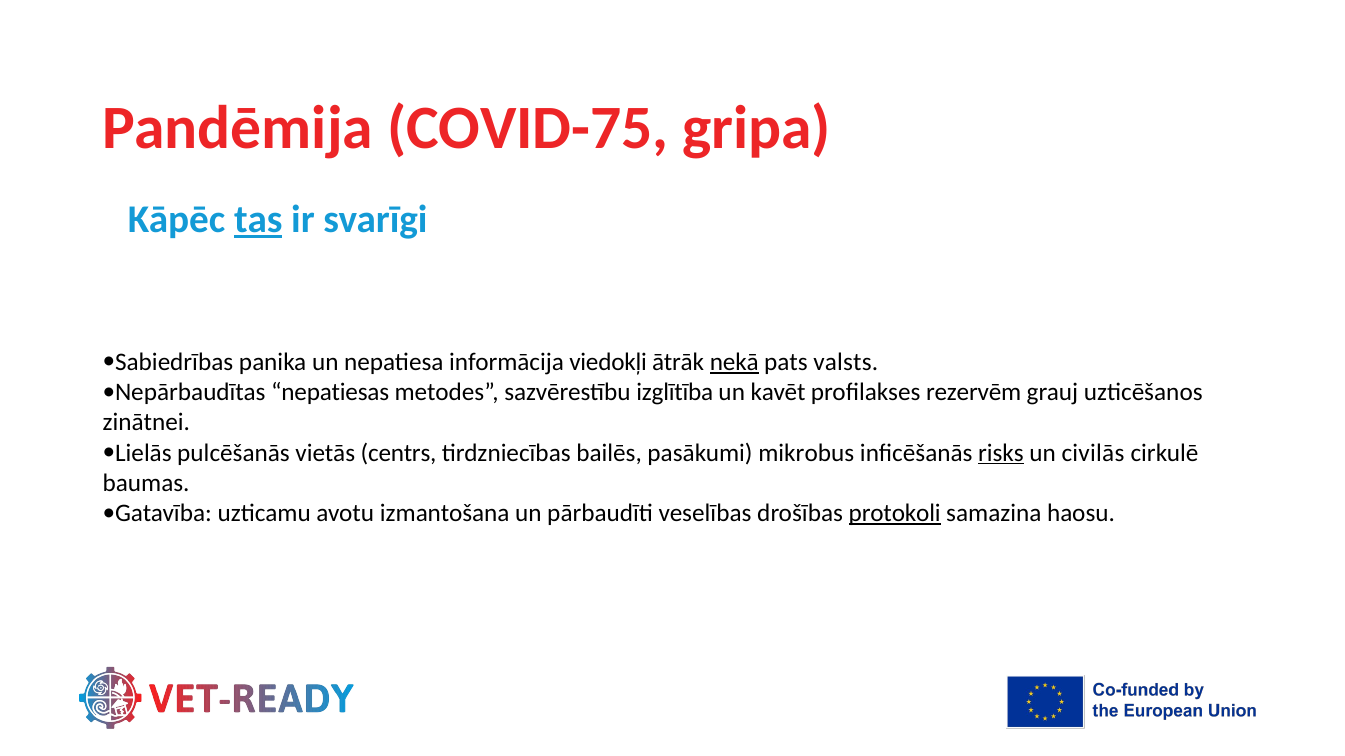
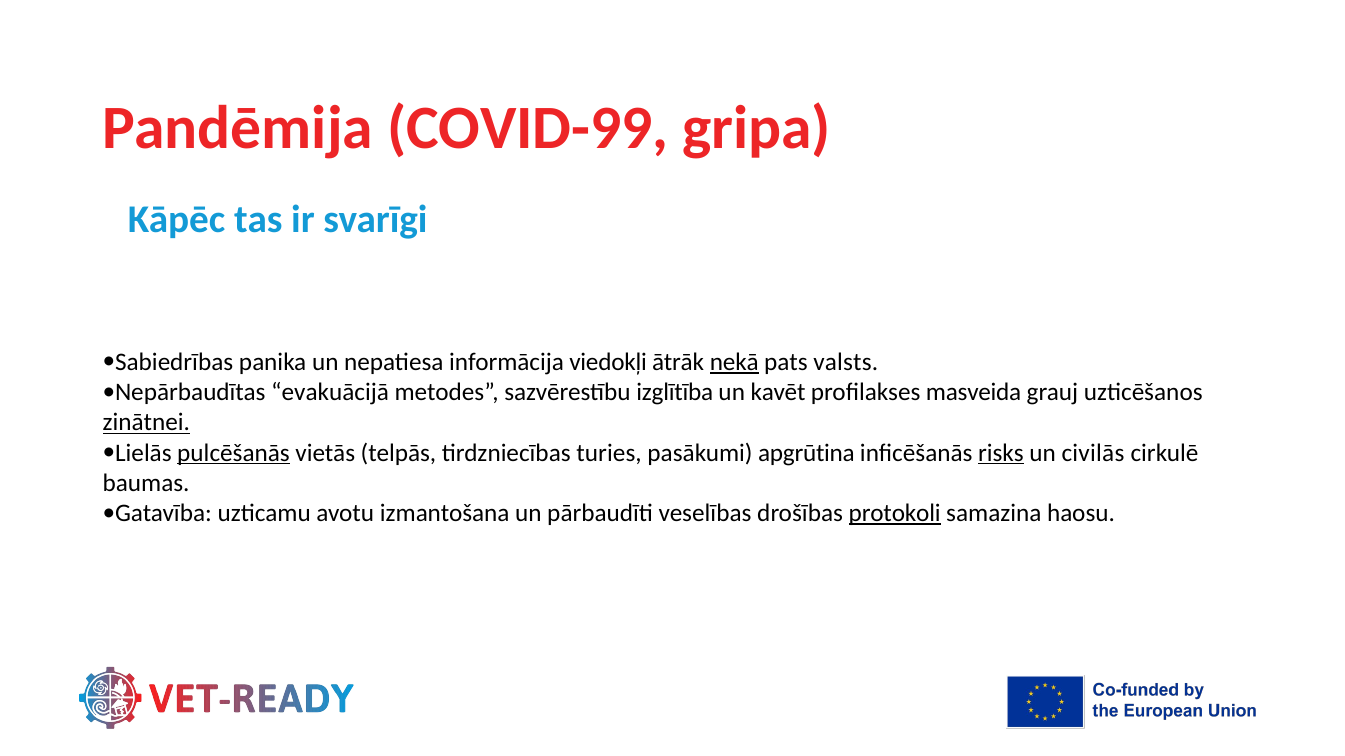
COVID-75: COVID-75 -> COVID-99
tas underline: present -> none
nepatiesas: nepatiesas -> evakuācijā
rezervēm: rezervēm -> masveida
zinātnei underline: none -> present
pulcēšanās underline: none -> present
centrs: centrs -> telpās
bailēs: bailēs -> turies
mikrobus: mikrobus -> apgrūtina
